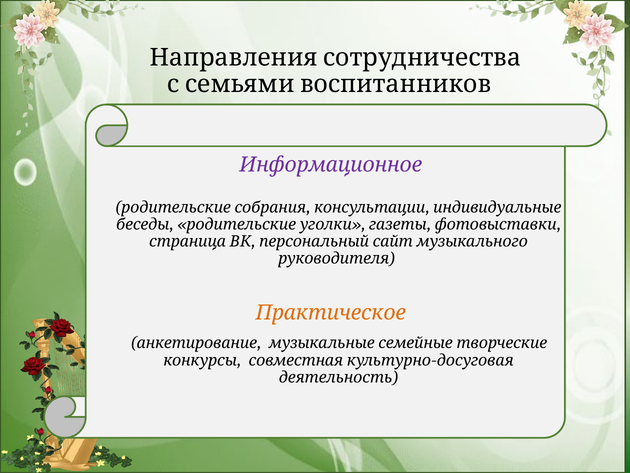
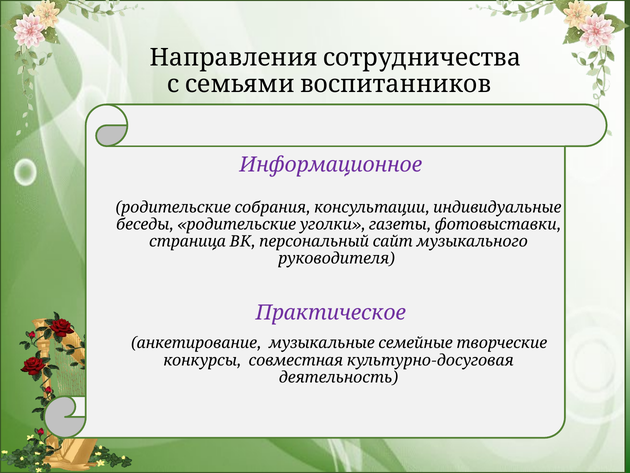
Практическое colour: orange -> purple
